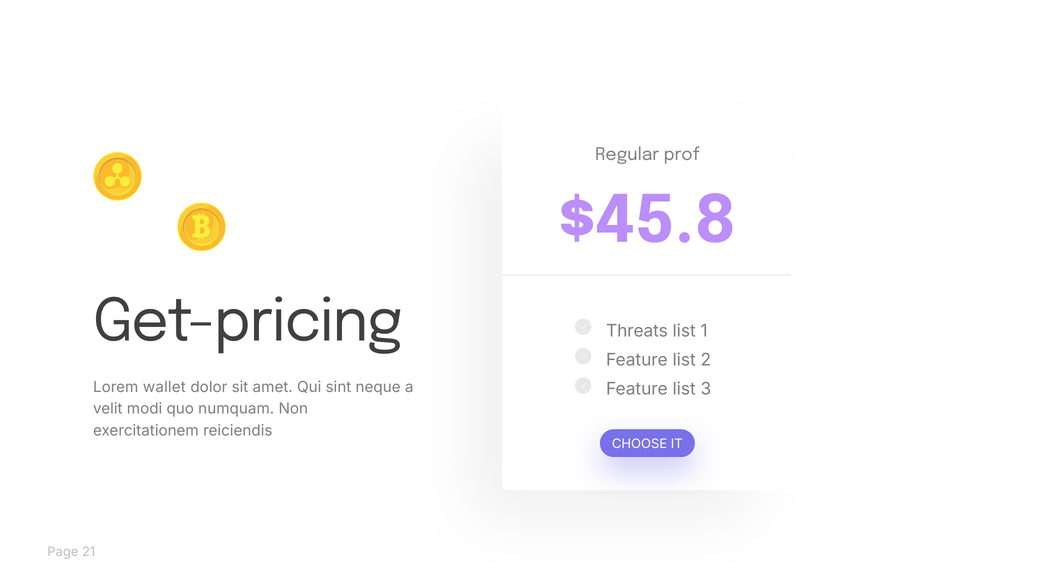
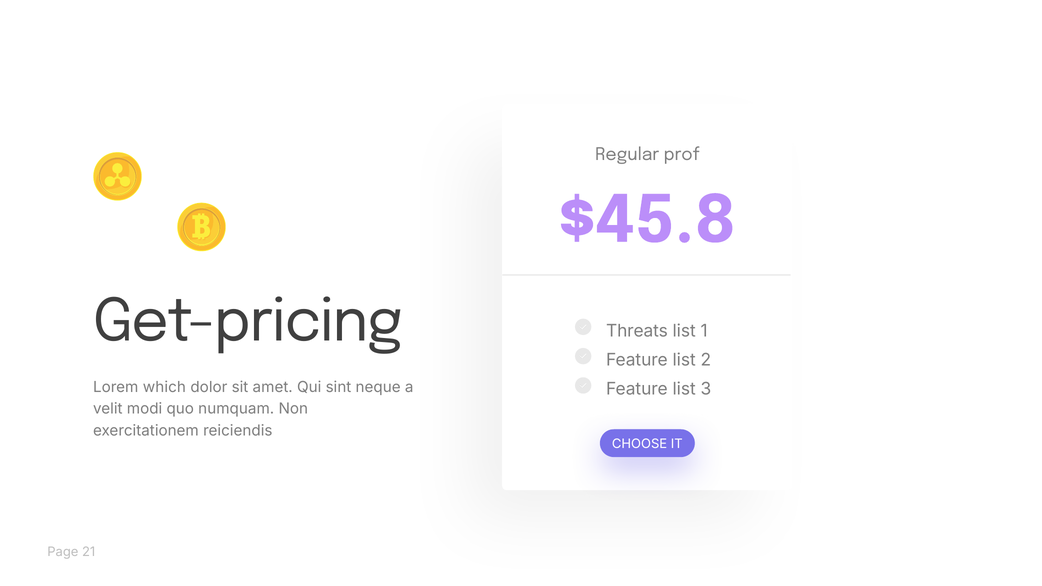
wallet: wallet -> which
